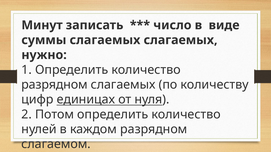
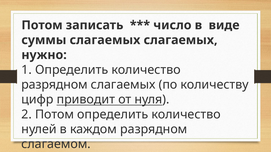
Минут at (42, 25): Минут -> Потом
единицах: единицах -> приводит
